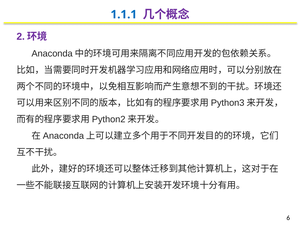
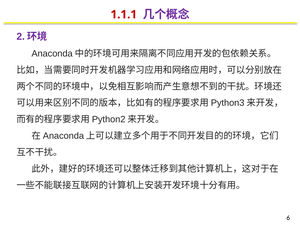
1.1.1 colour: blue -> red
